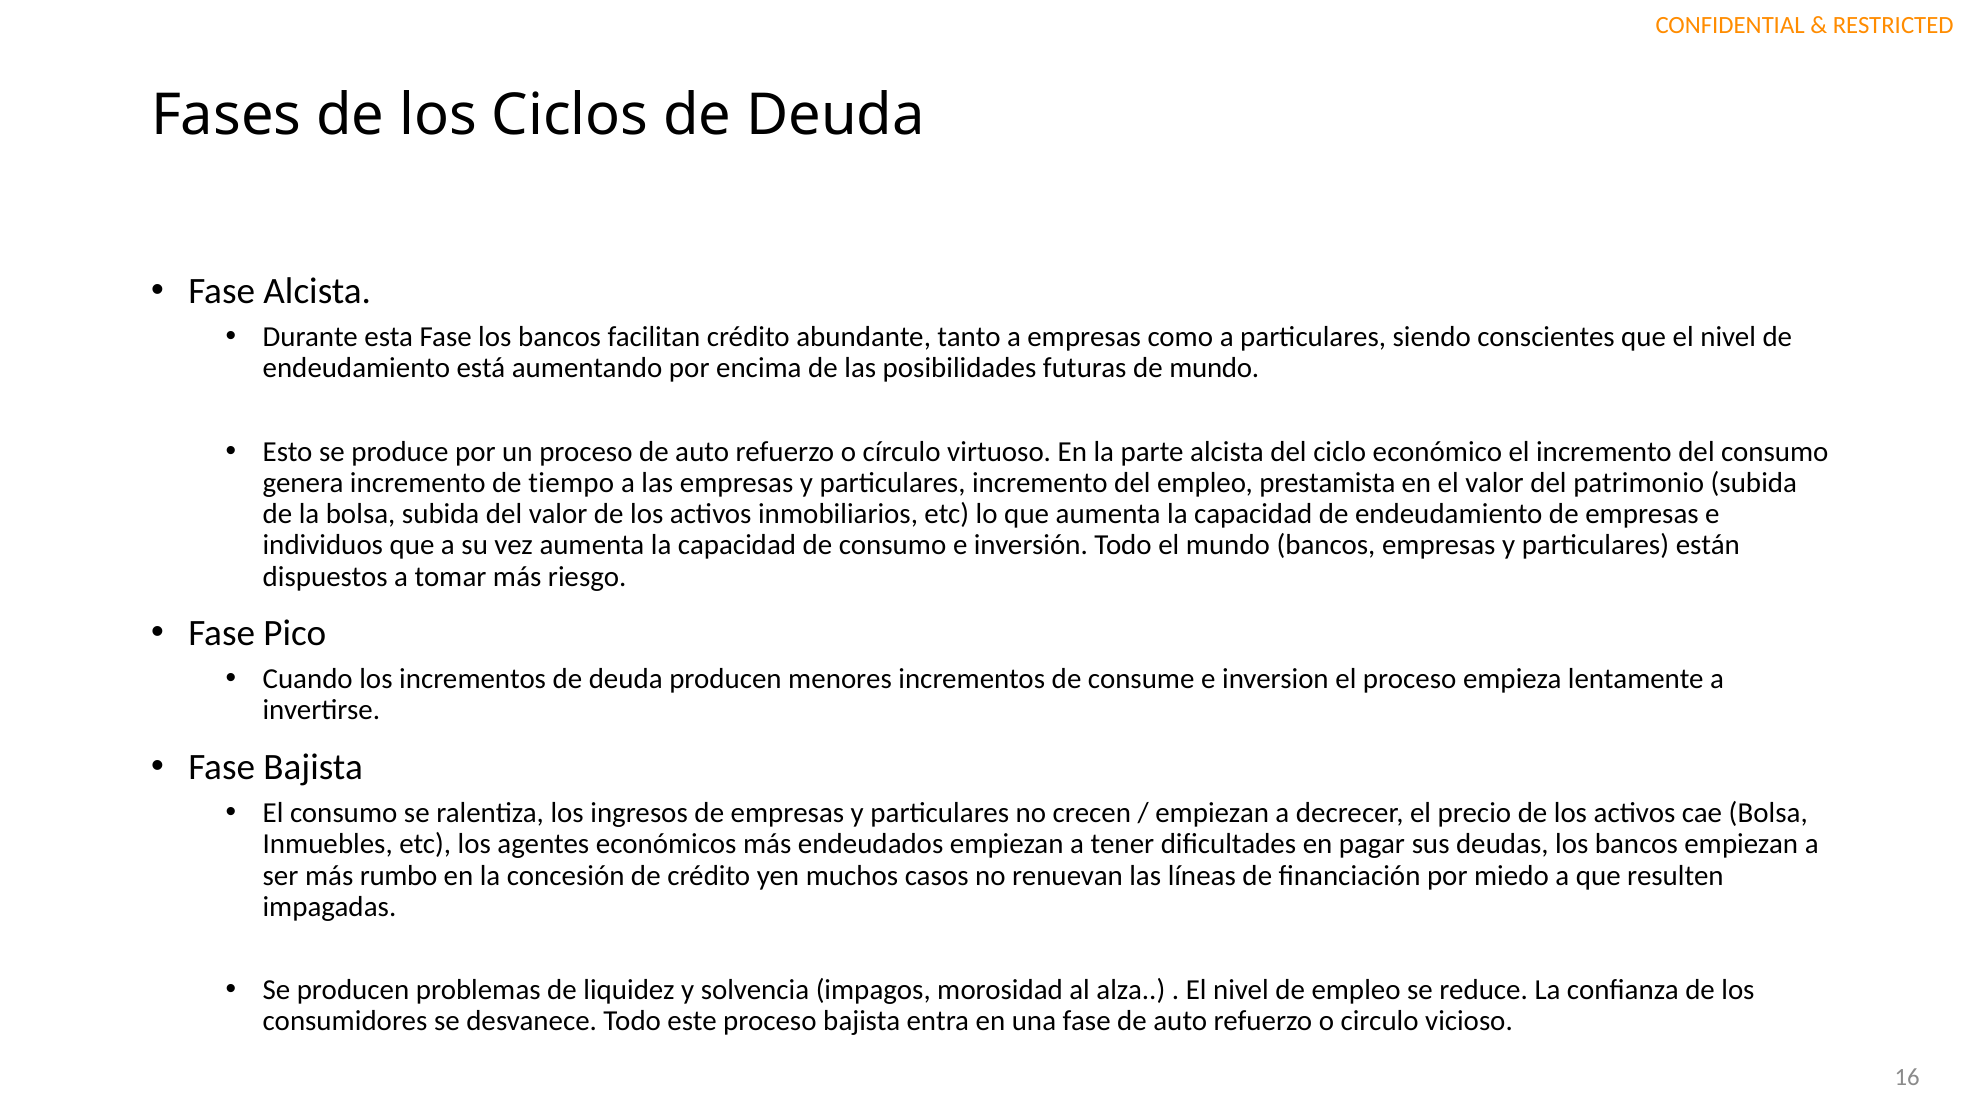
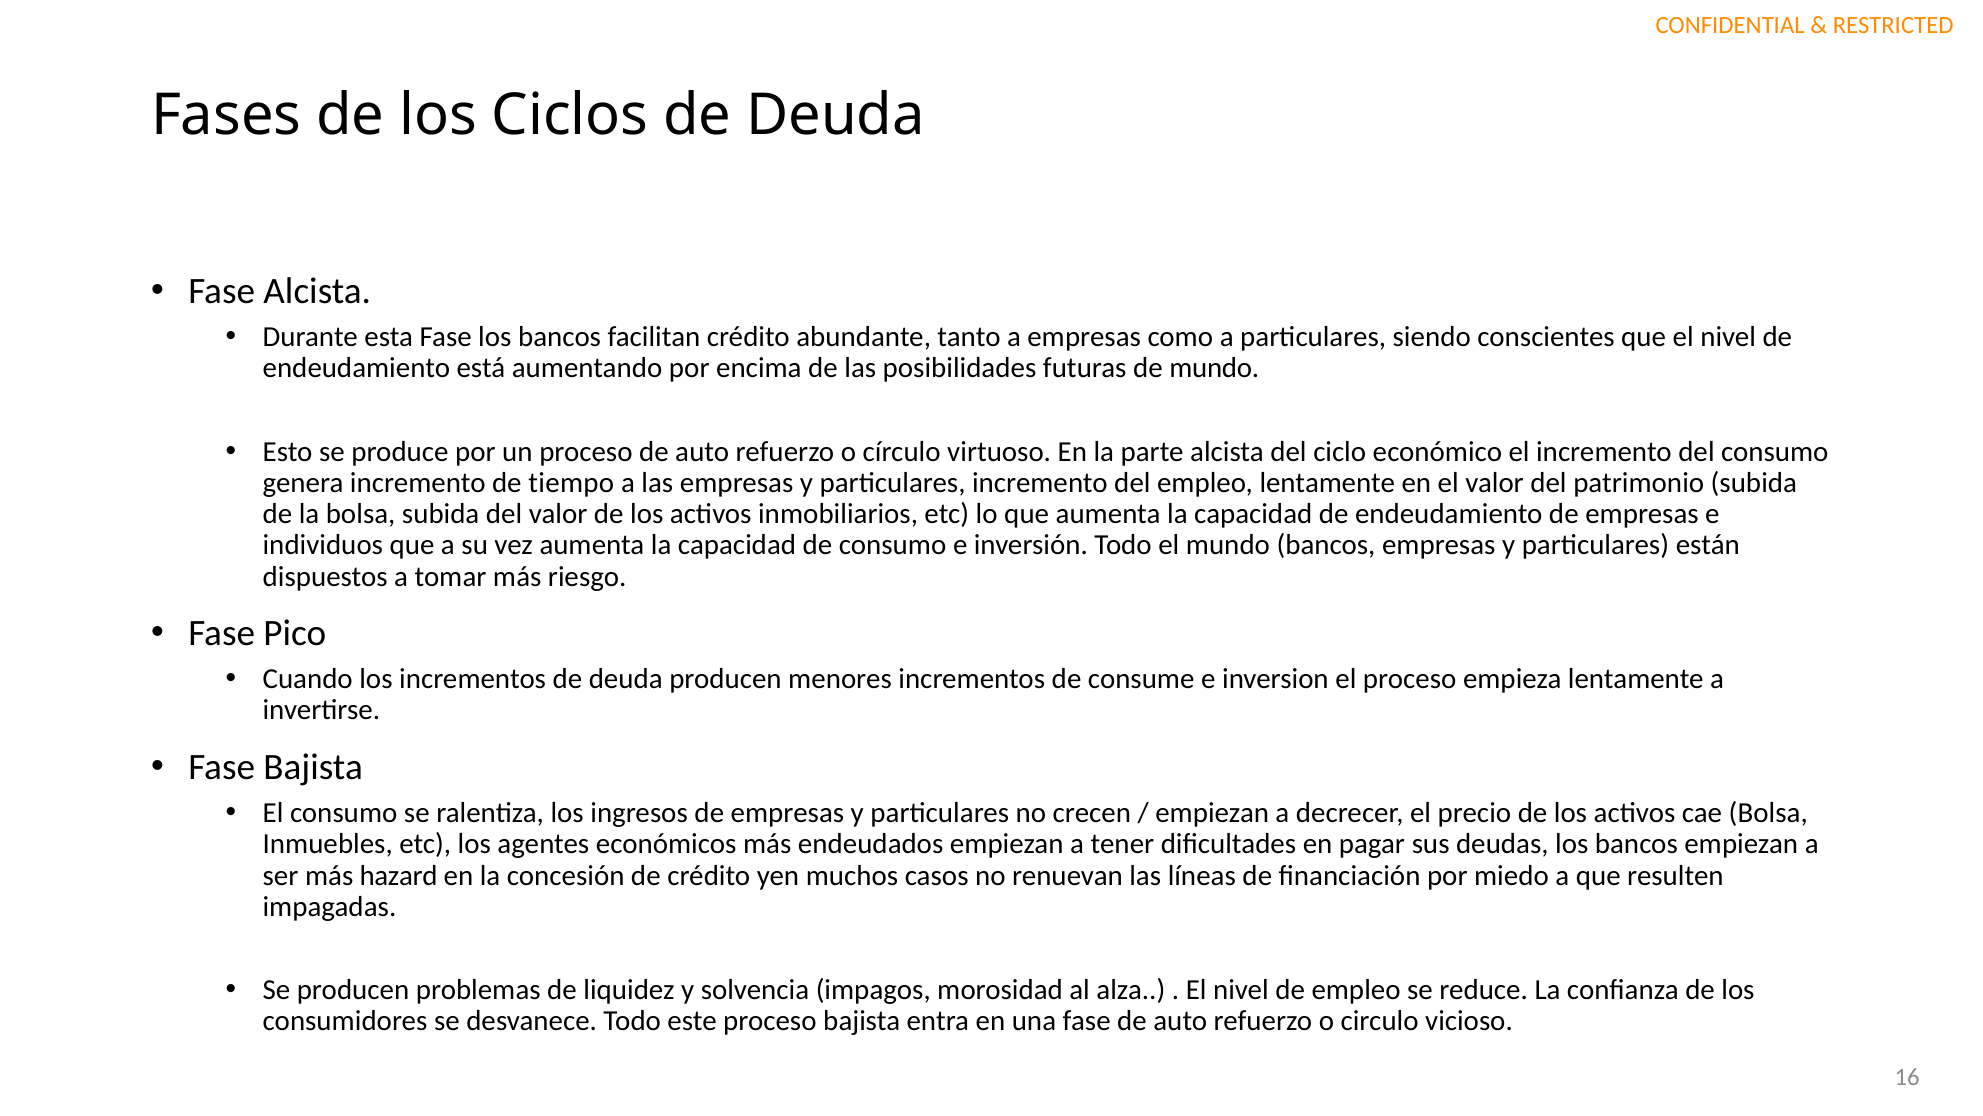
empleo prestamista: prestamista -> lentamente
rumbo: rumbo -> hazard
